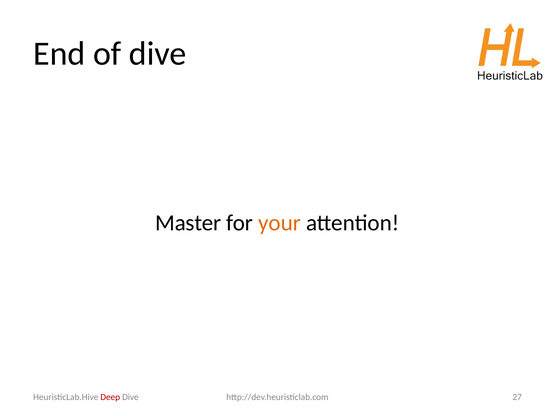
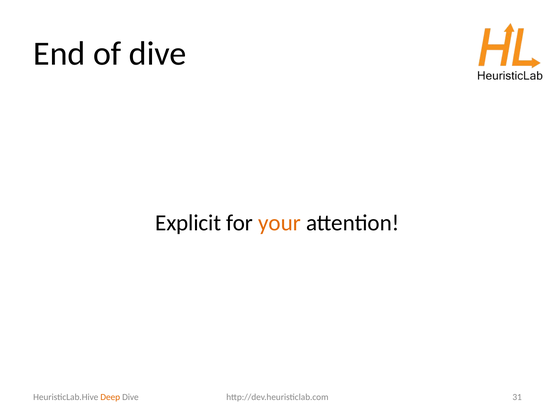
Master: Master -> Explicit
Deep colour: red -> orange
27: 27 -> 31
